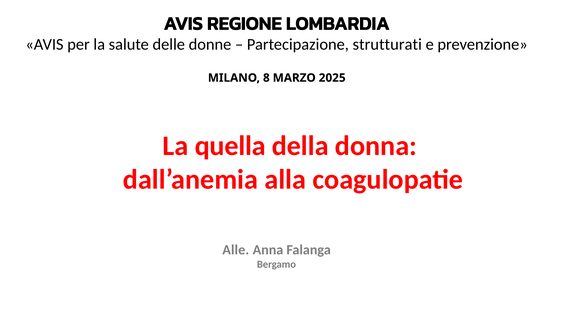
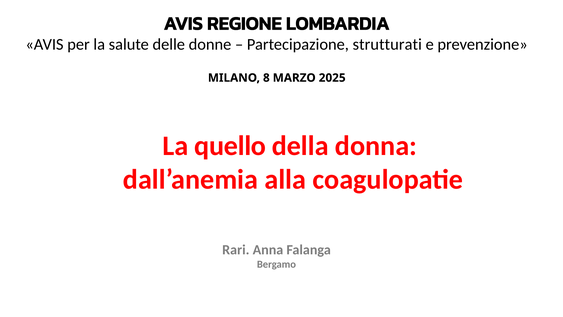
quella: quella -> quello
Alle: Alle -> Rari
